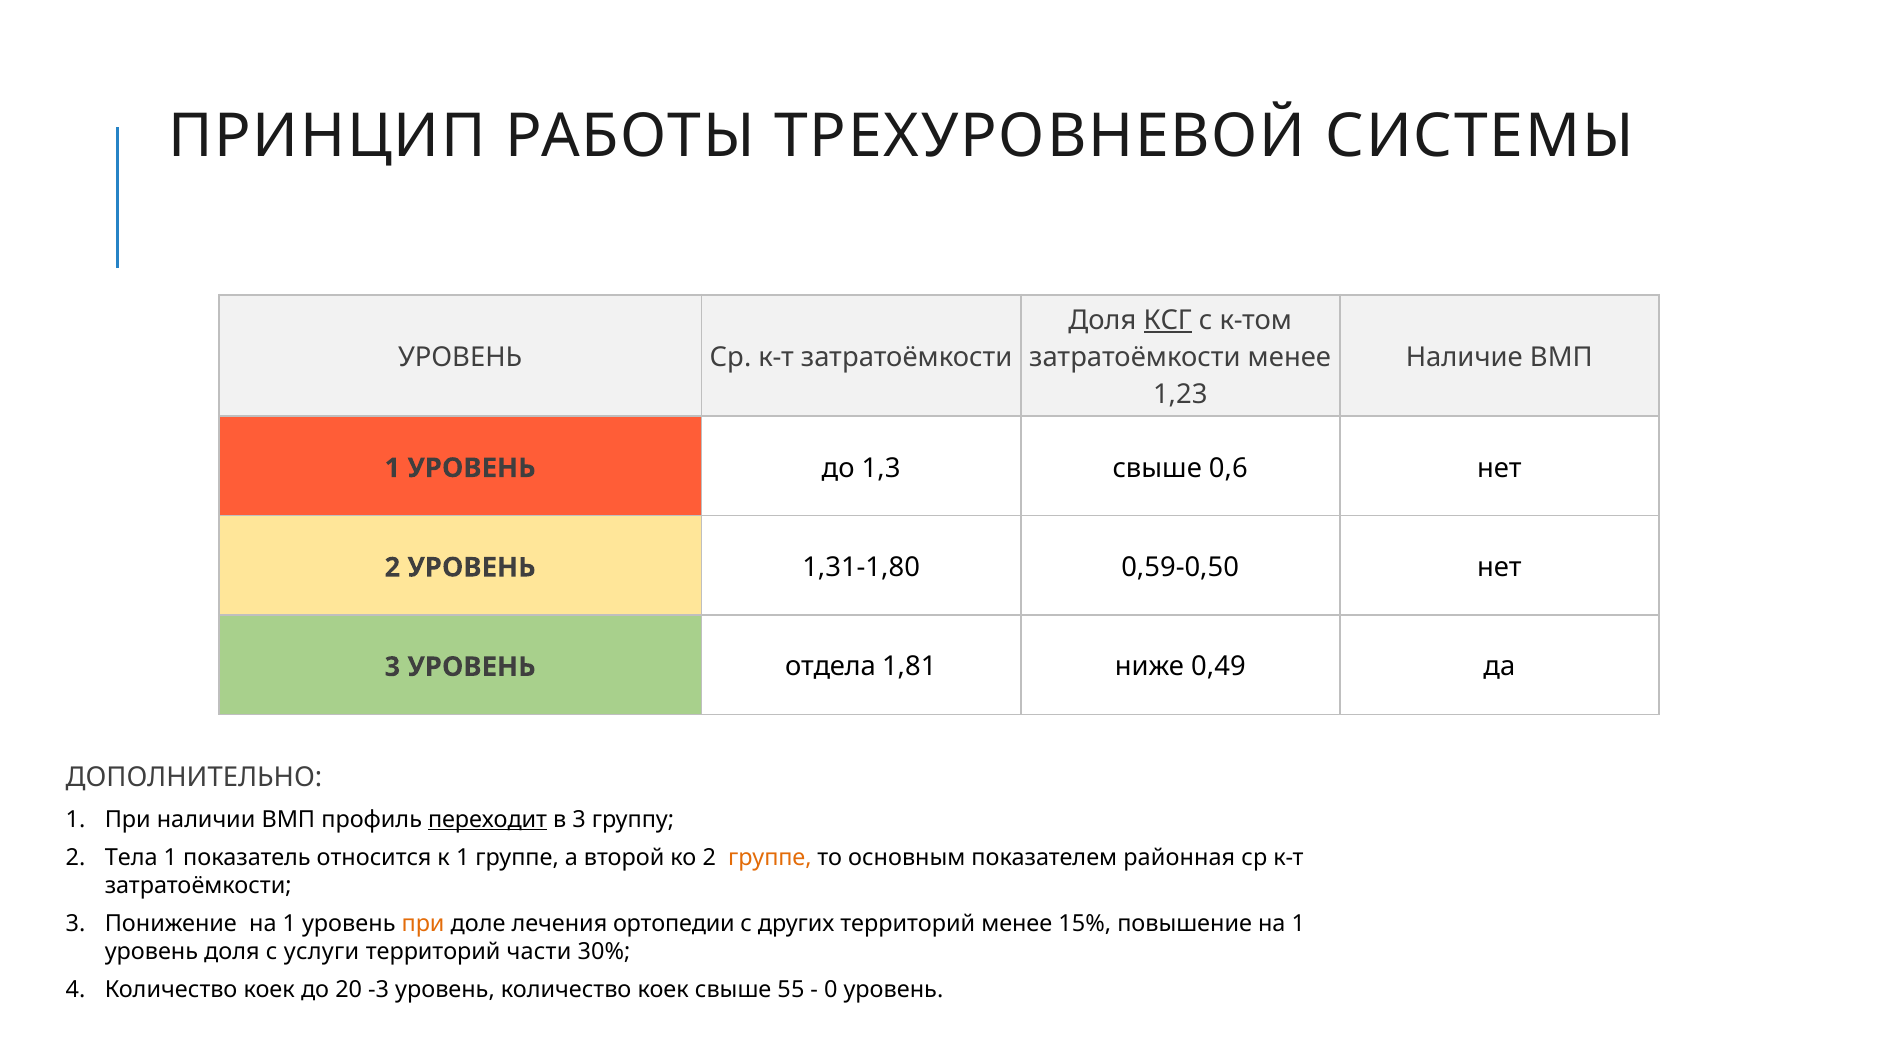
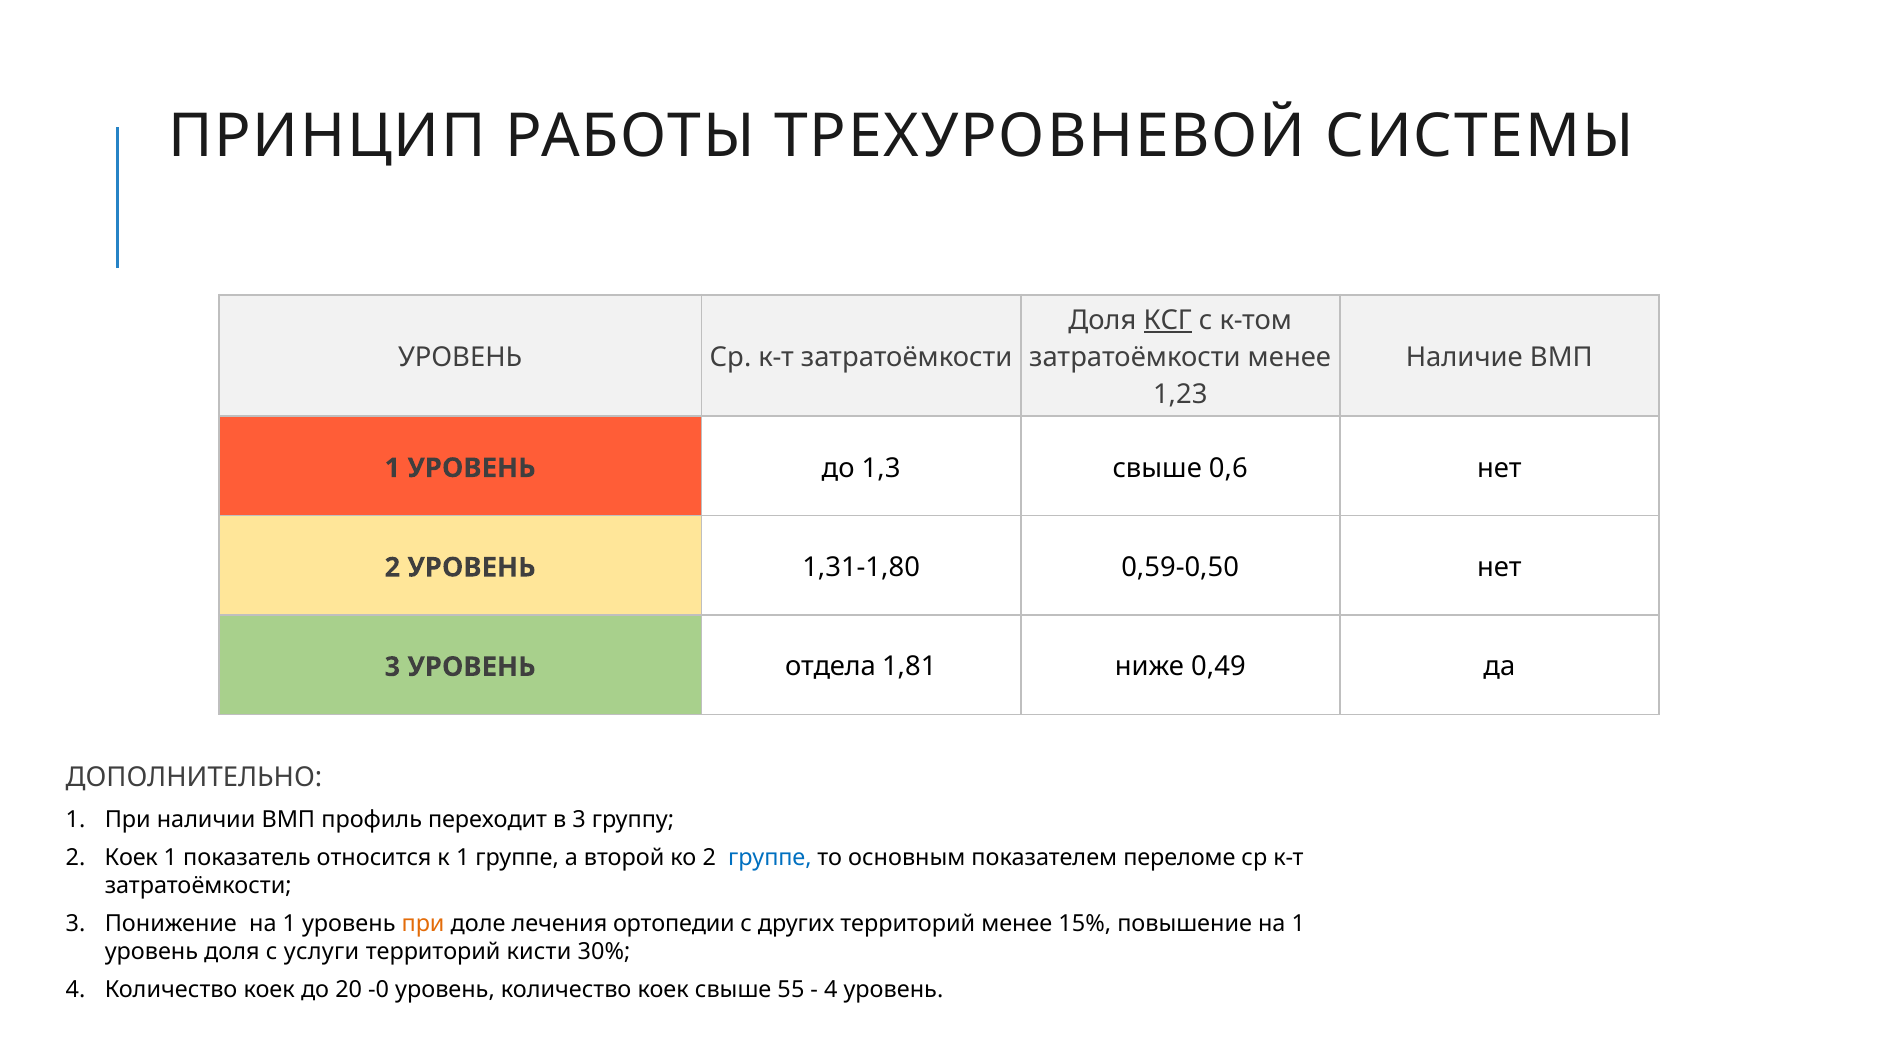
переходит underline: present -> none
2 Тела: Тела -> Коек
группе at (770, 858) colour: orange -> blue
районная: районная -> переломе
части: части -> кисти
-3: -3 -> -0
0 at (831, 990): 0 -> 4
